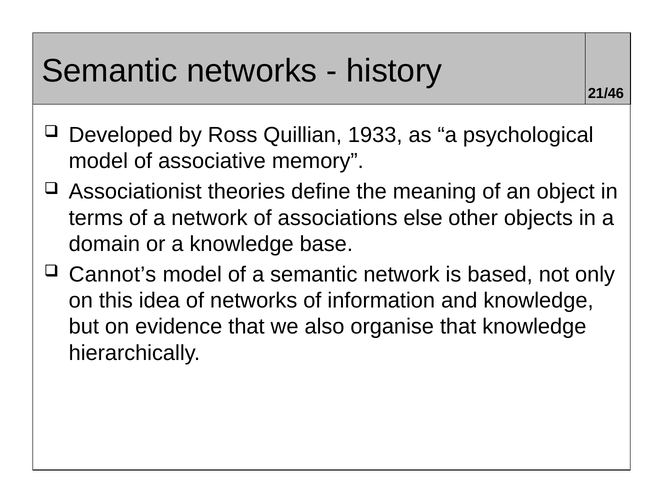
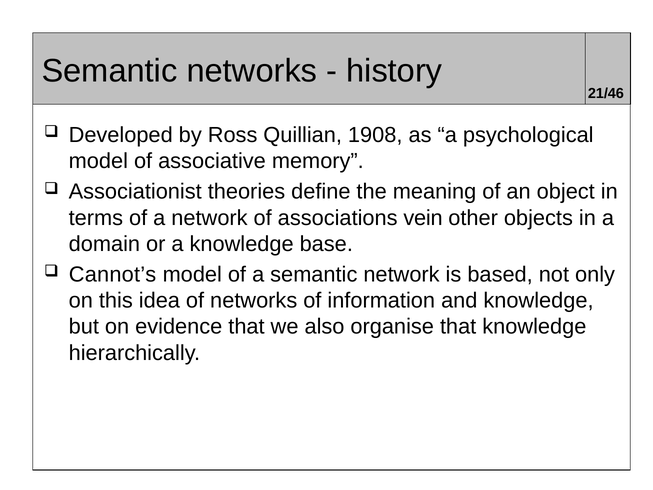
1933: 1933 -> 1908
else: else -> vein
